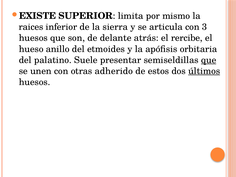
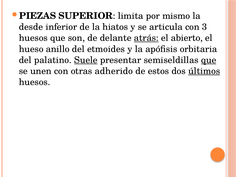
EXISTE: EXISTE -> PIEZAS
raices: raices -> desde
sierra: sierra -> hiatos
atrás underline: none -> present
rercibe: rercibe -> abierto
Suele underline: none -> present
